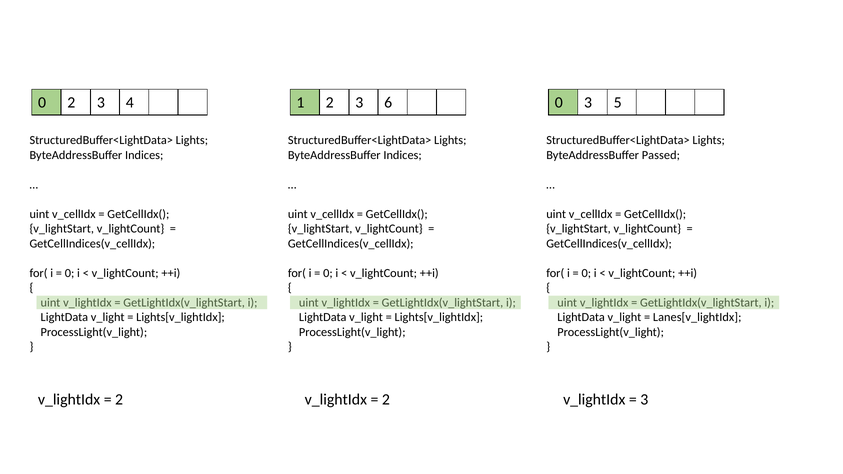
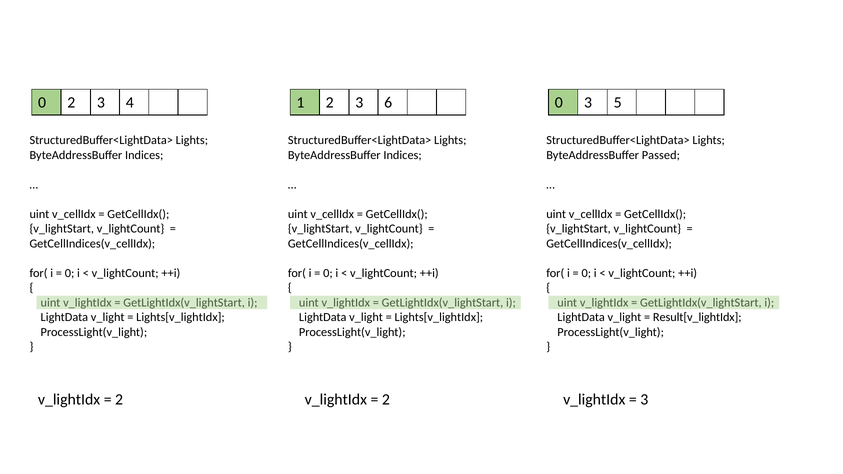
Lanes[v_lightIdx: Lanes[v_lightIdx -> Result[v_lightIdx
